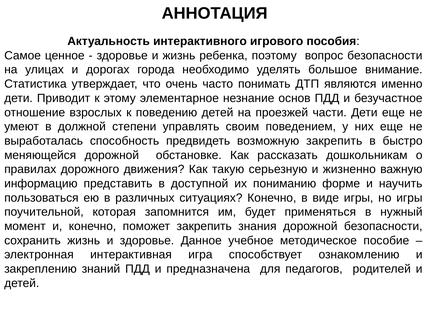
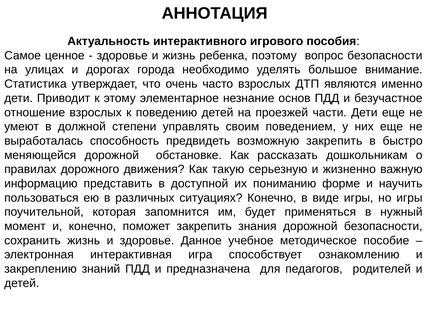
часто понимать: понимать -> взрослых
